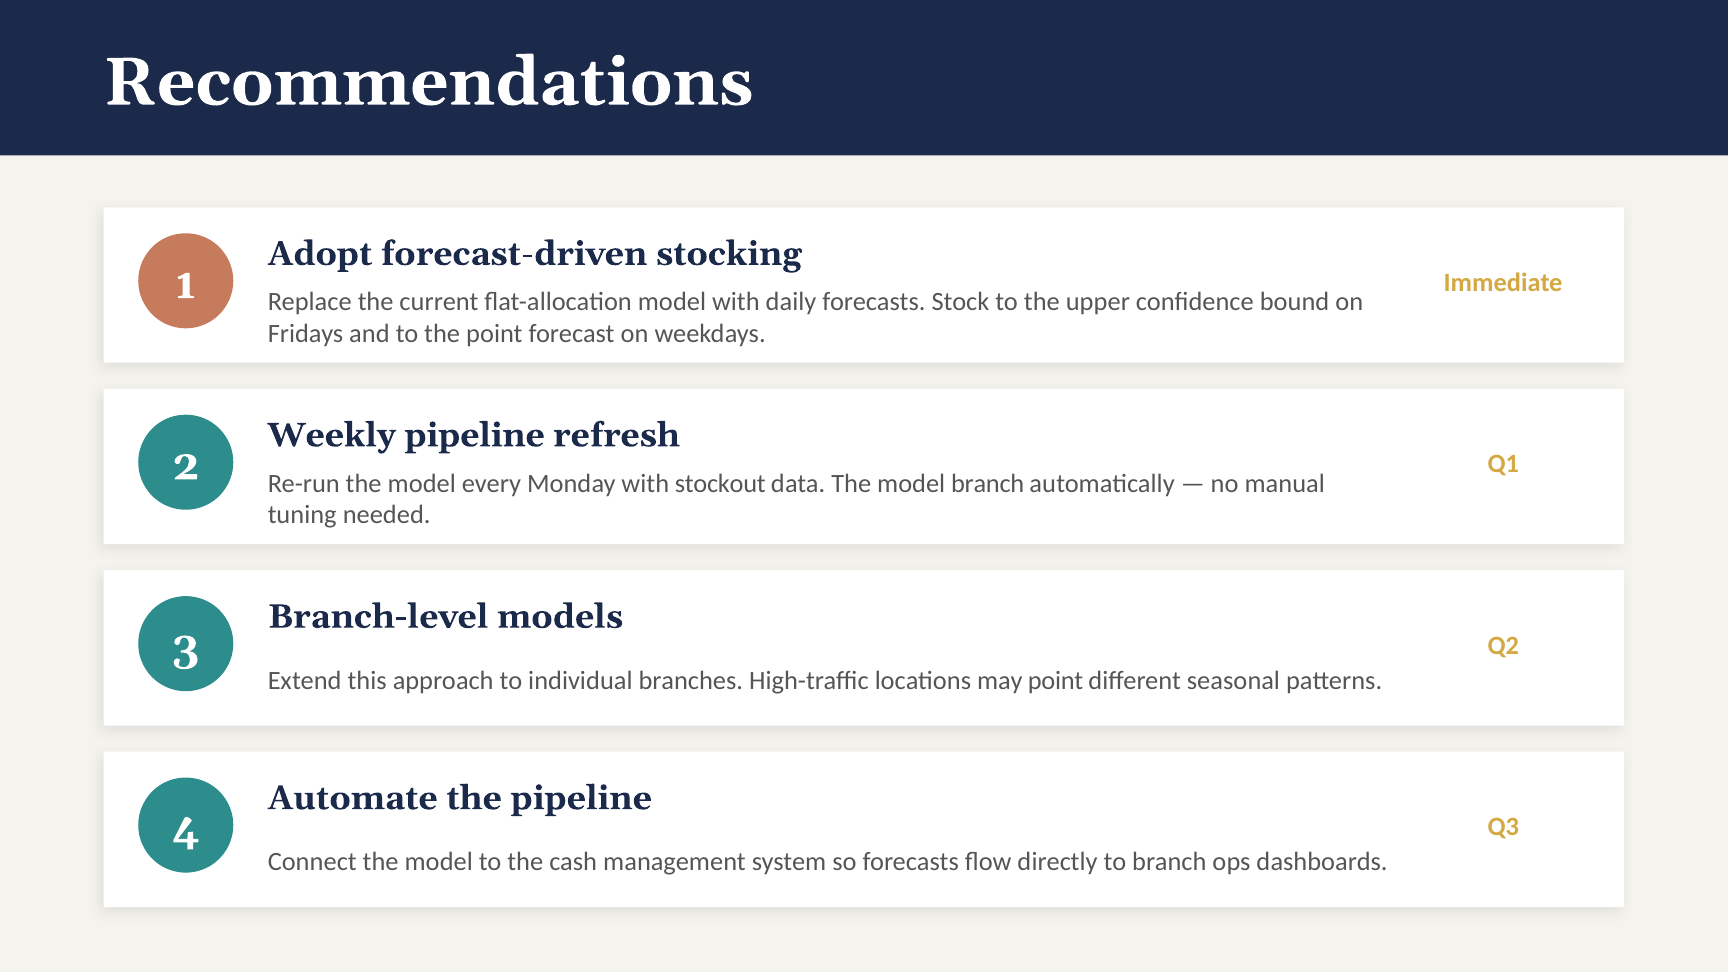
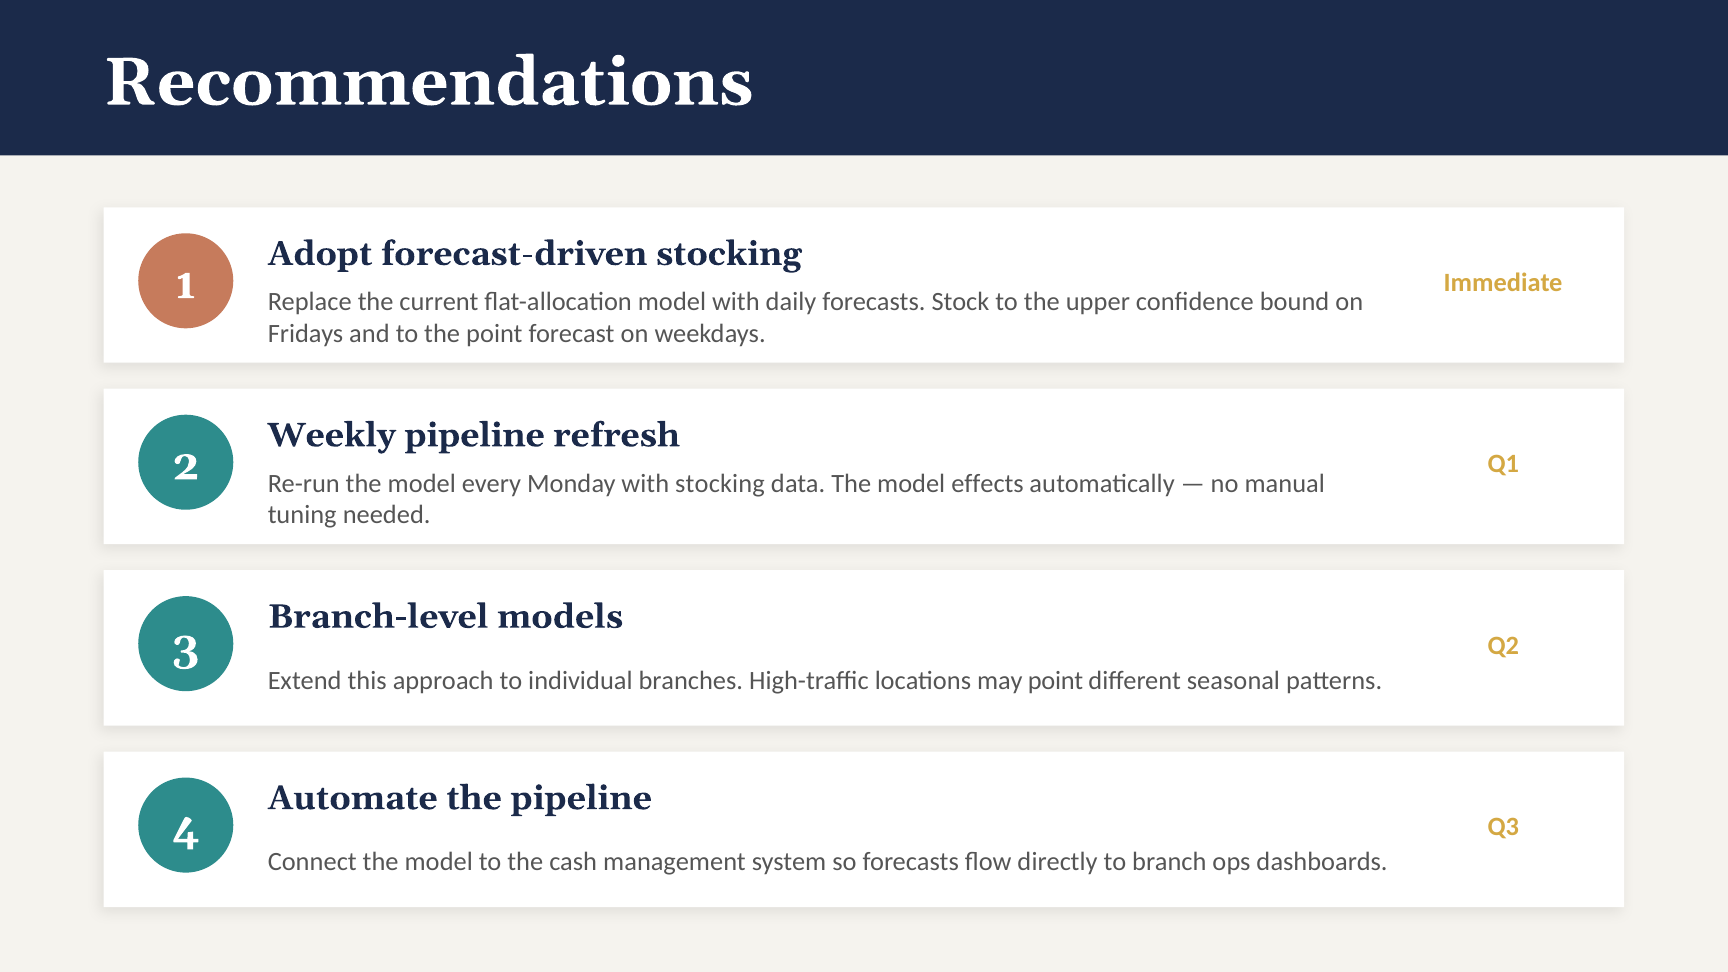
with stockout: stockout -> stocking
model branch: branch -> effects
